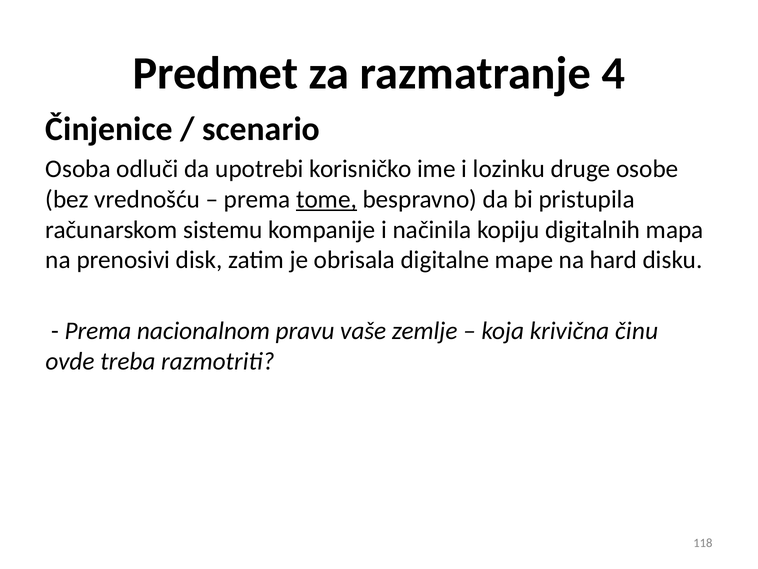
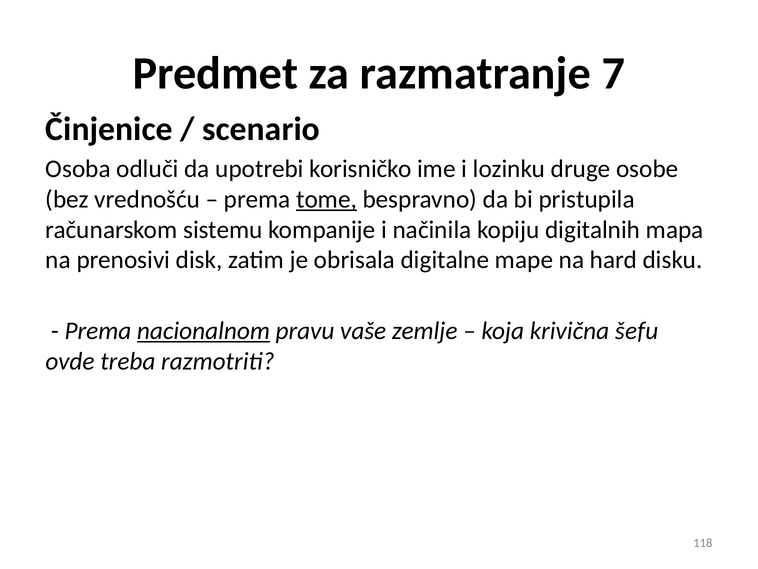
4: 4 -> 7
nacionalnom underline: none -> present
činu: činu -> šefu
